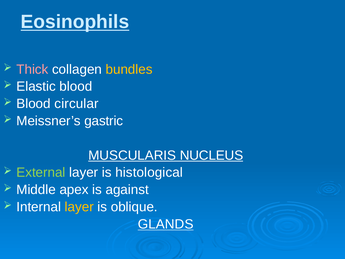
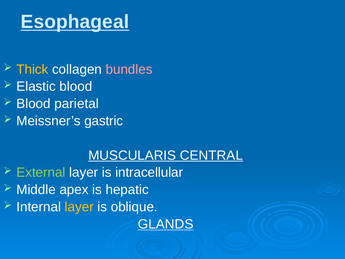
Eosinophils: Eosinophils -> Esophageal
Thick colour: pink -> yellow
bundles colour: yellow -> pink
circular: circular -> parietal
NUCLEUS: NUCLEUS -> CENTRAL
histological: histological -> intracellular
against: against -> hepatic
